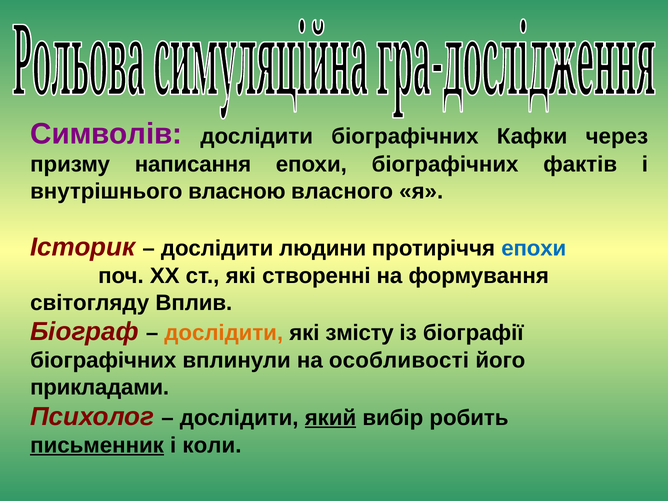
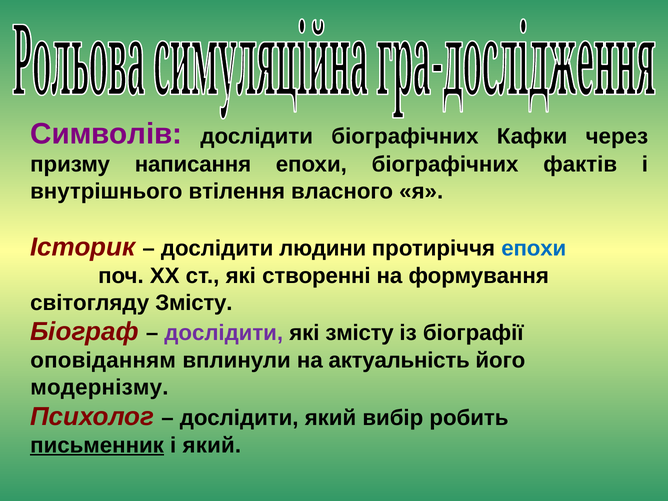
власною: власною -> втілення
світогляду Вплив: Вплив -> Змісту
дослідити at (224, 333) colour: orange -> purple
біографічних at (103, 361): біографічних -> оповіданням
особливості: особливості -> актуальність
прикладами: прикладами -> модернізму
який at (330, 418) underline: present -> none
і коли: коли -> який
